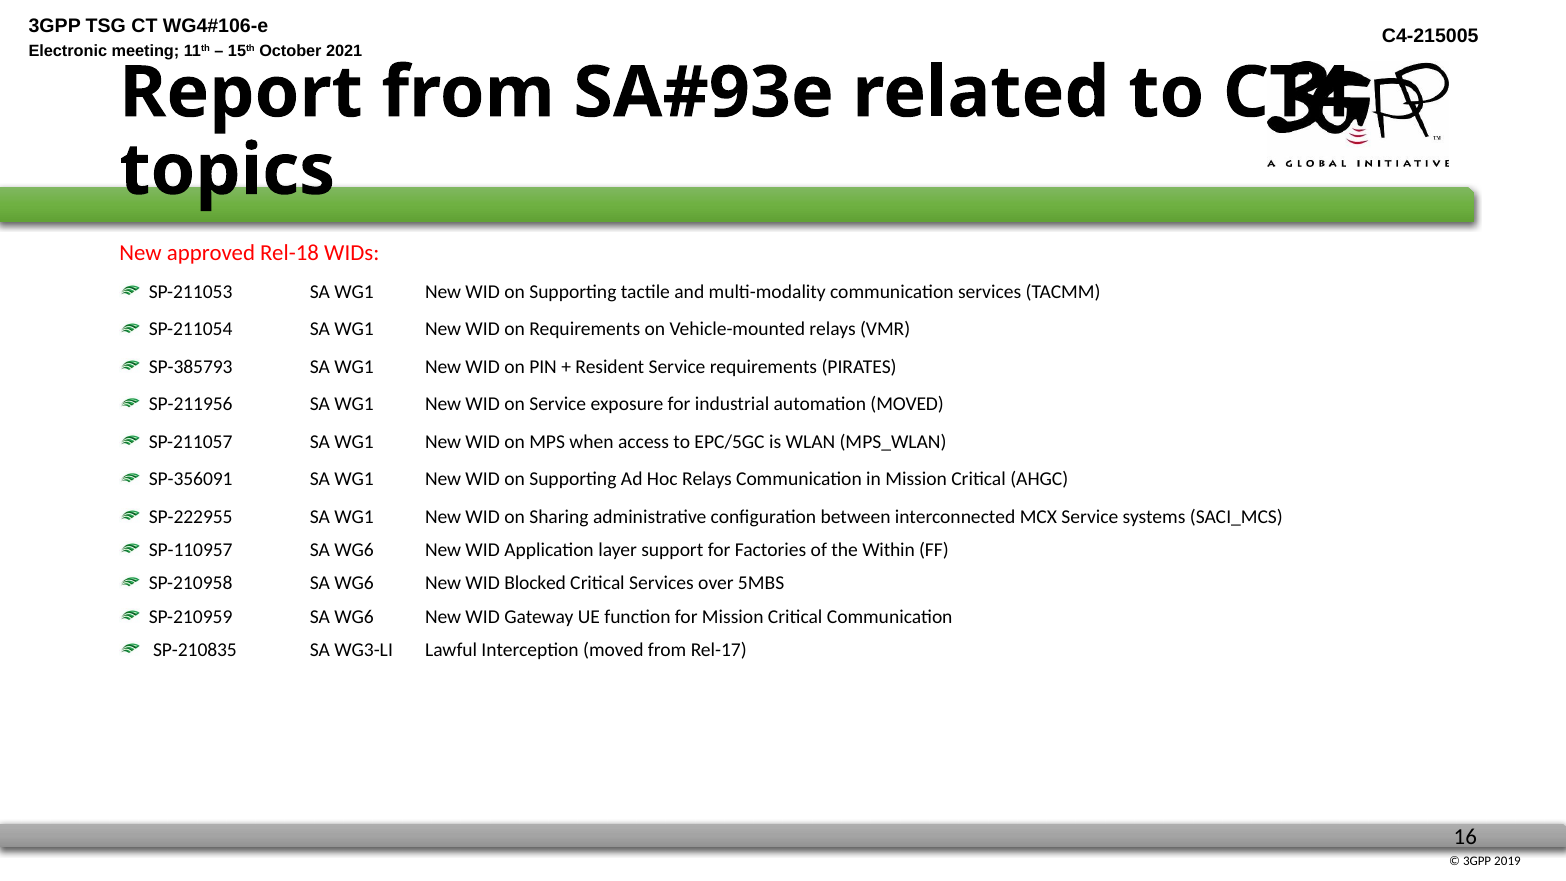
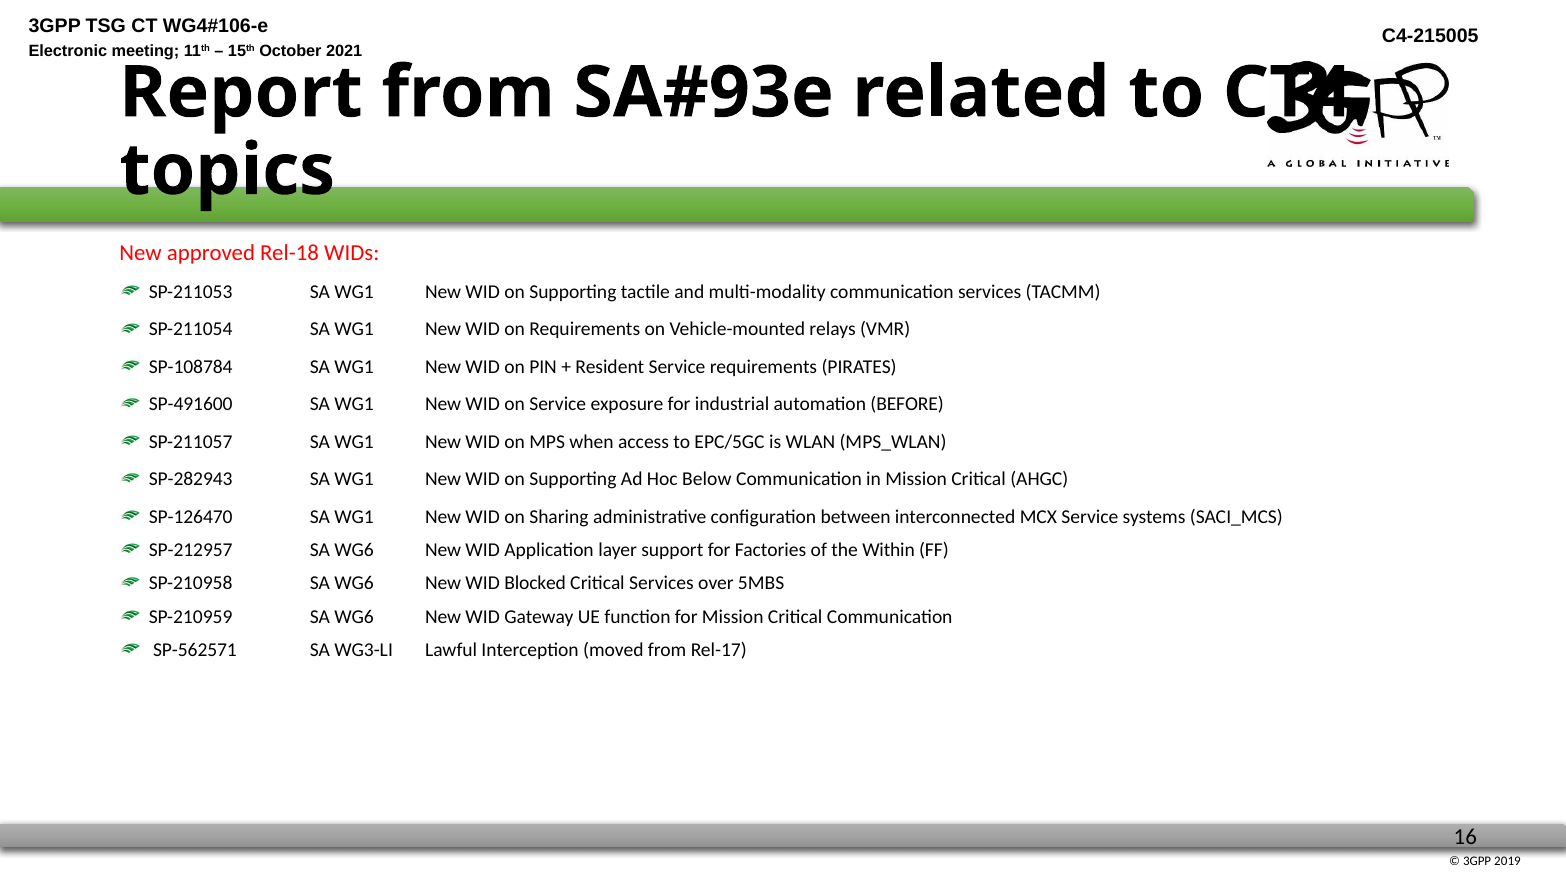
SP-385793: SP-385793 -> SP-108784
SP-211956: SP-211956 -> SP-491600
automation MOVED: MOVED -> BEFORE
SP-356091: SP-356091 -> SP-282943
Hoc Relays: Relays -> Below
SP-222955: SP-222955 -> SP-126470
SP-110957: SP-110957 -> SP-212957
SP-210835: SP-210835 -> SP-562571
